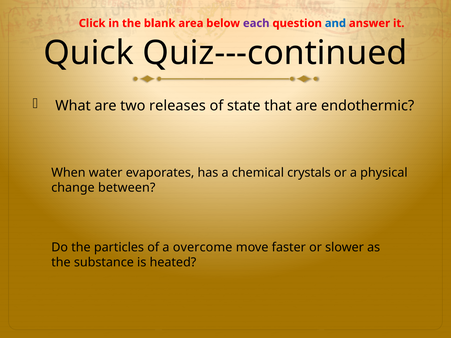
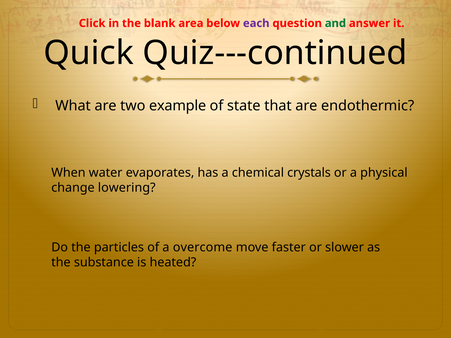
and colour: blue -> green
releases: releases -> example
between: between -> lowering
